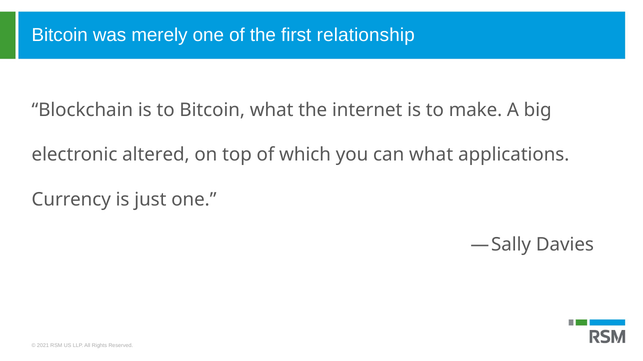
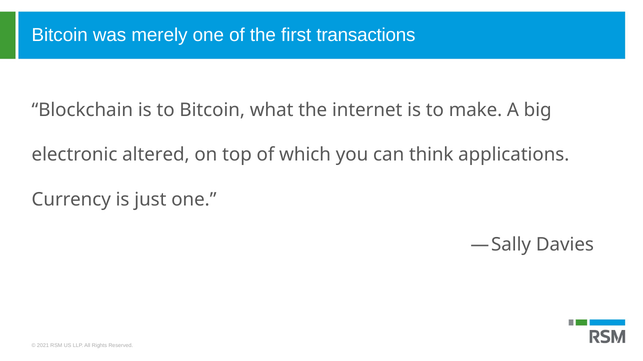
relationship: relationship -> transactions
can what: what -> think
